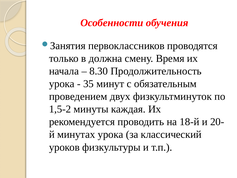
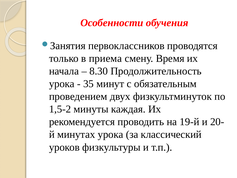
должна: должна -> приема
18-й: 18-й -> 19-й
